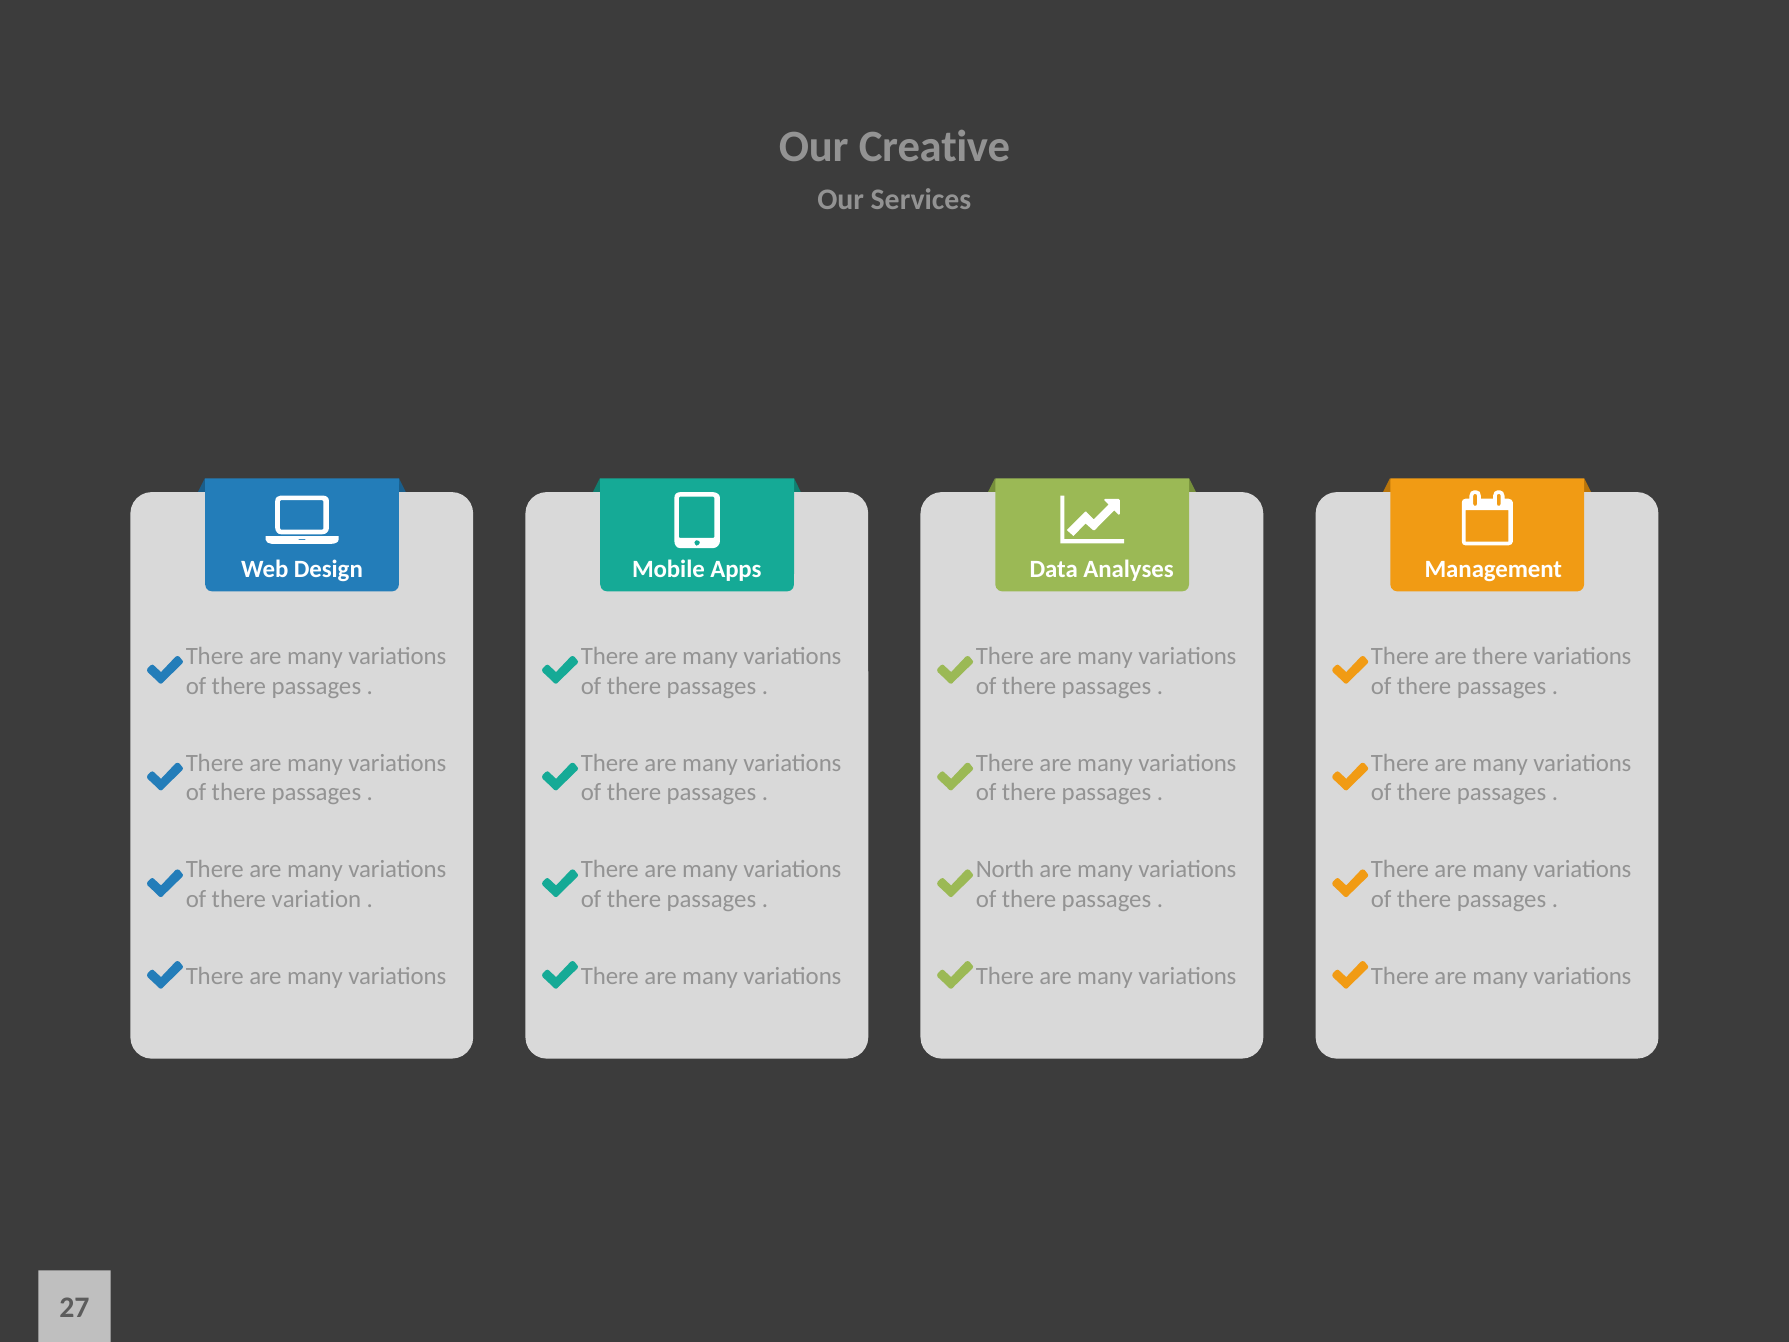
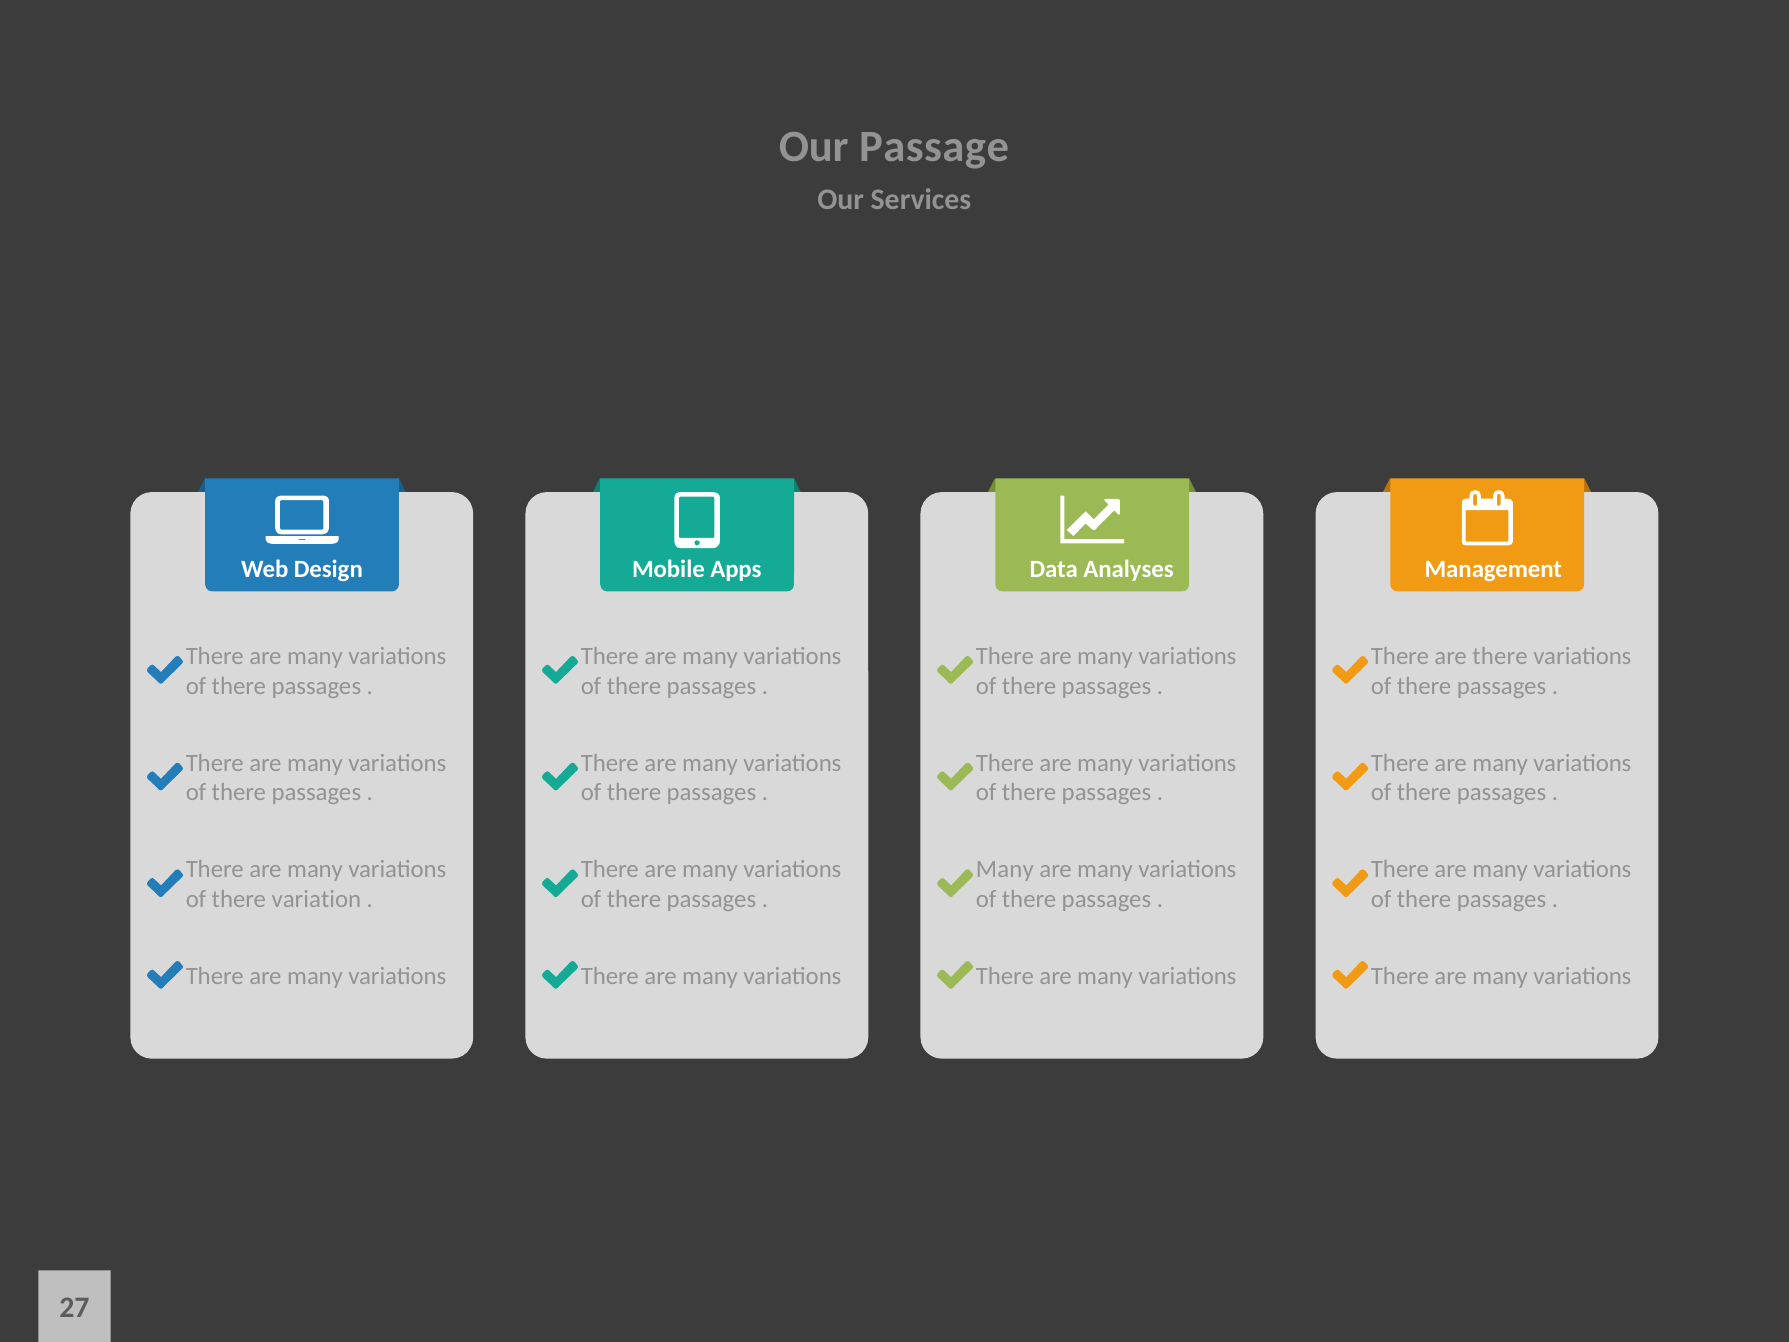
Creative: Creative -> Passage
North at (1005, 869): North -> Many
